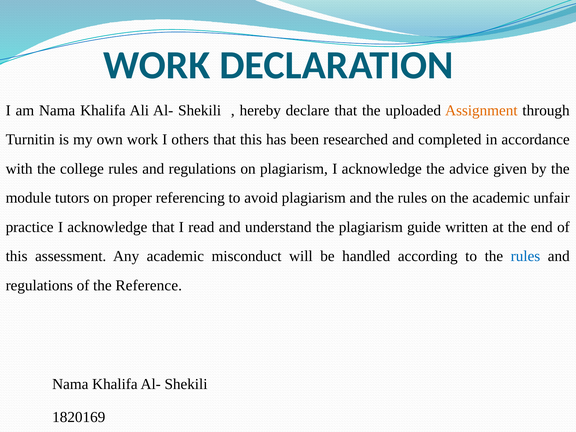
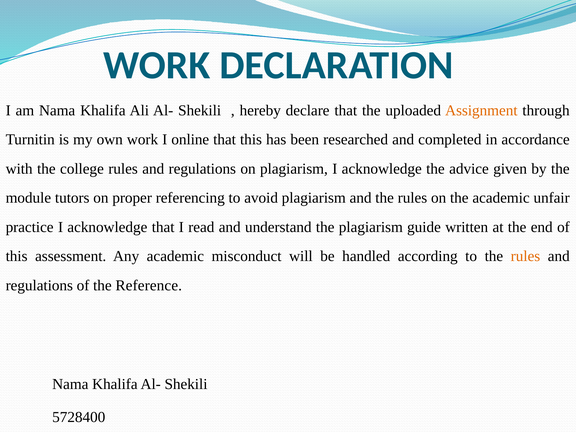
others: others -> online
rules at (525, 256) colour: blue -> orange
1820169: 1820169 -> 5728400
